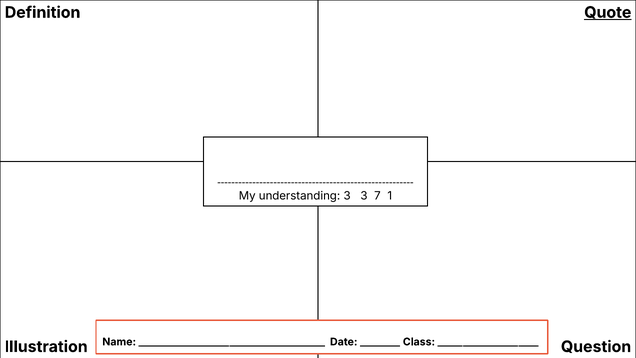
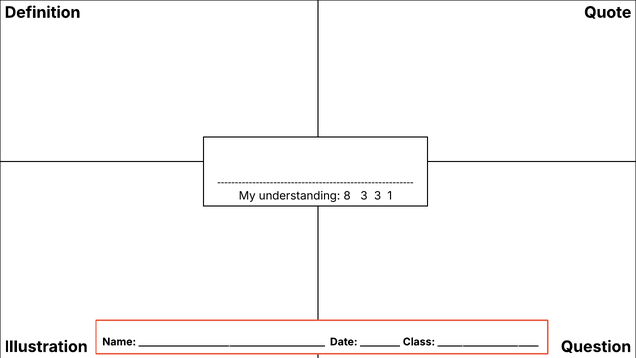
Quote underline: present -> none
understanding 3: 3 -> 8
3 7: 7 -> 3
